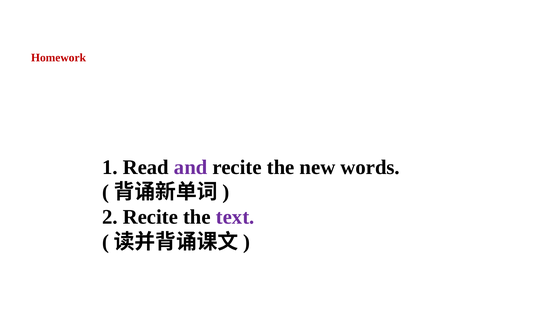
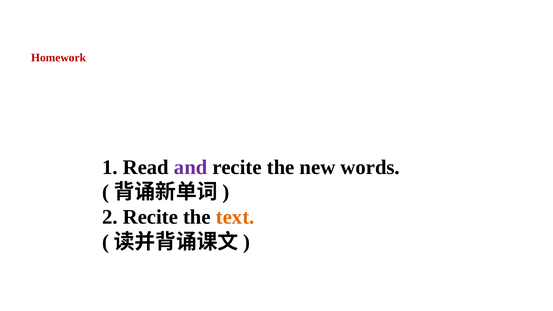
text colour: purple -> orange
